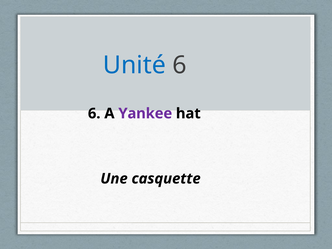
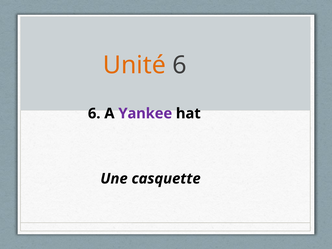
Unité colour: blue -> orange
